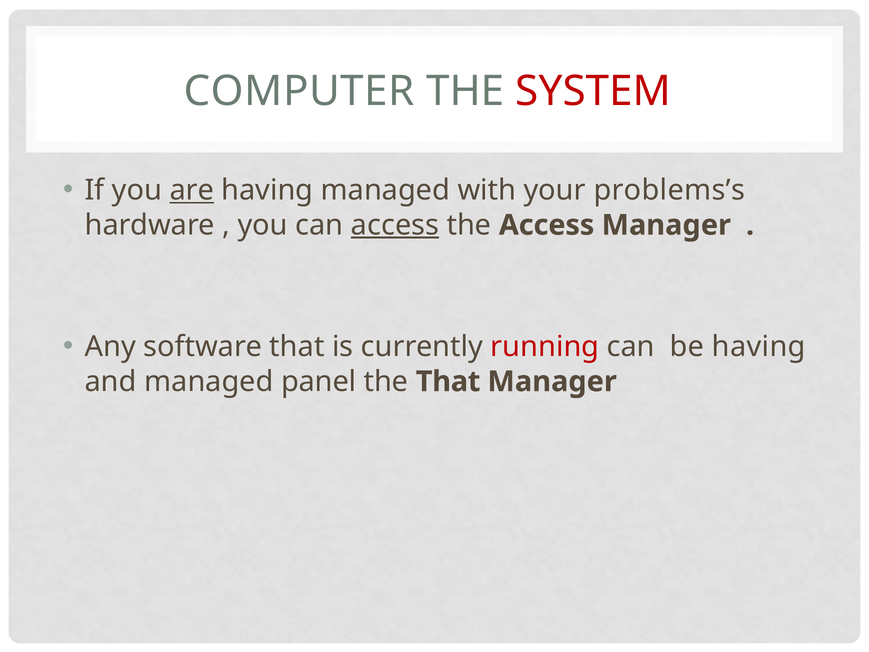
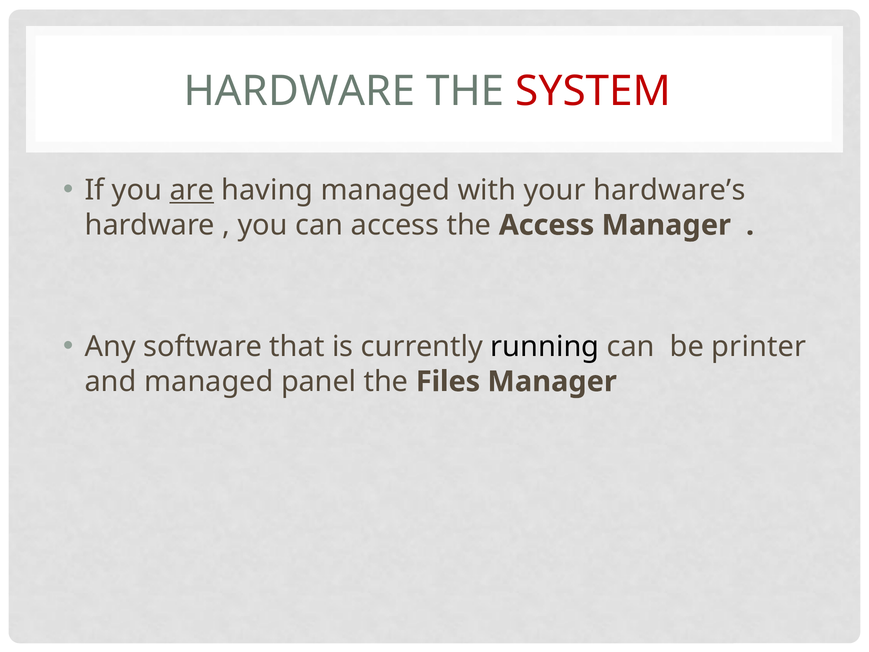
COMPUTER at (299, 91): COMPUTER -> HARDWARE
problems’s: problems’s -> hardware’s
access at (395, 225) underline: present -> none
running colour: red -> black
be having: having -> printer
the That: That -> Files
